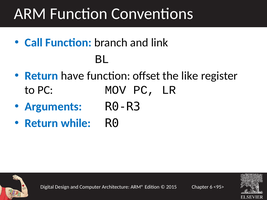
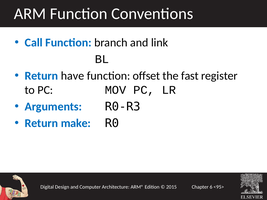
like: like -> fast
while: while -> make
